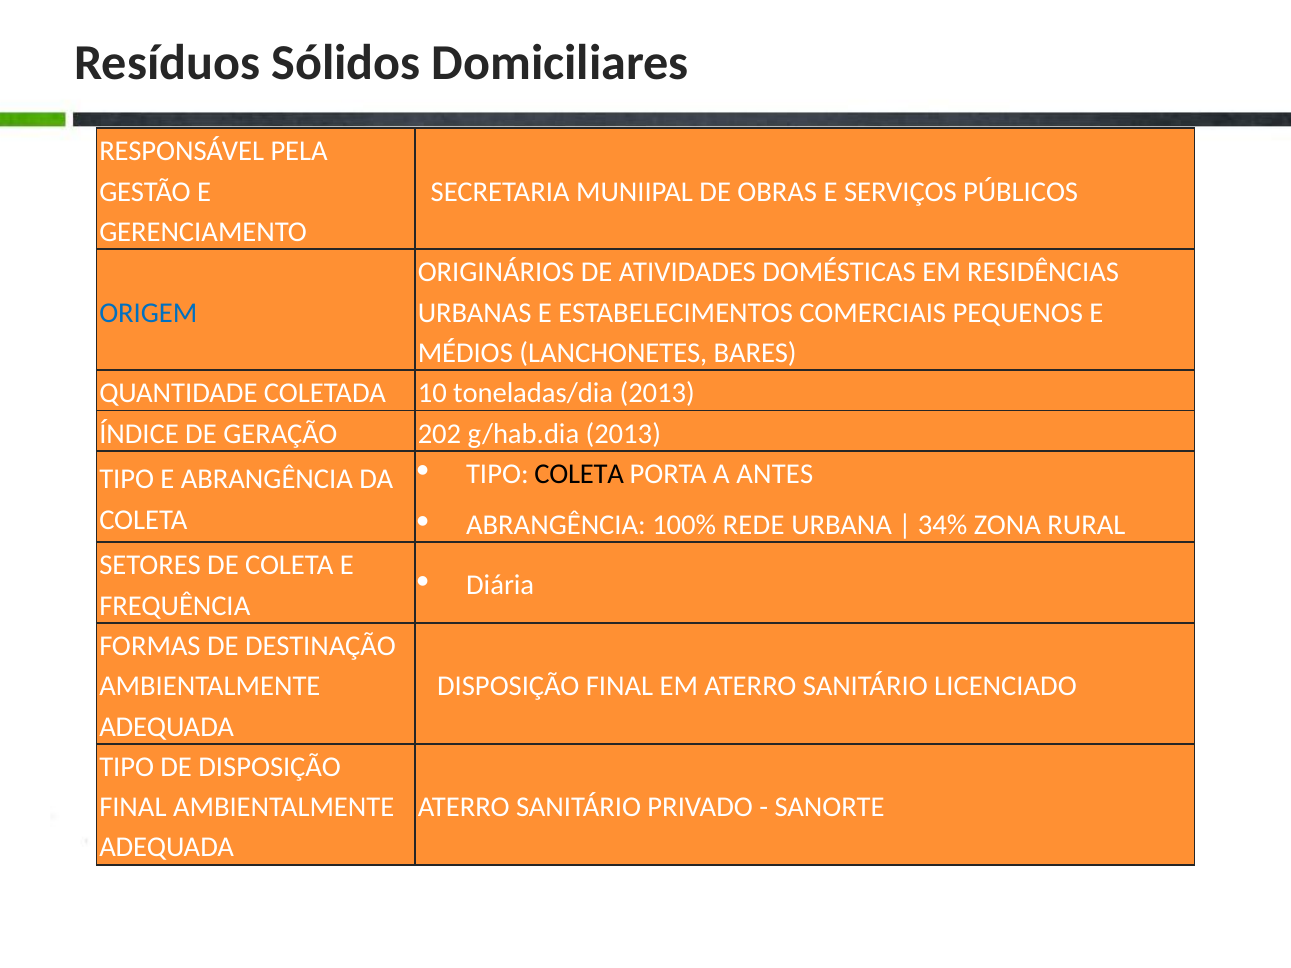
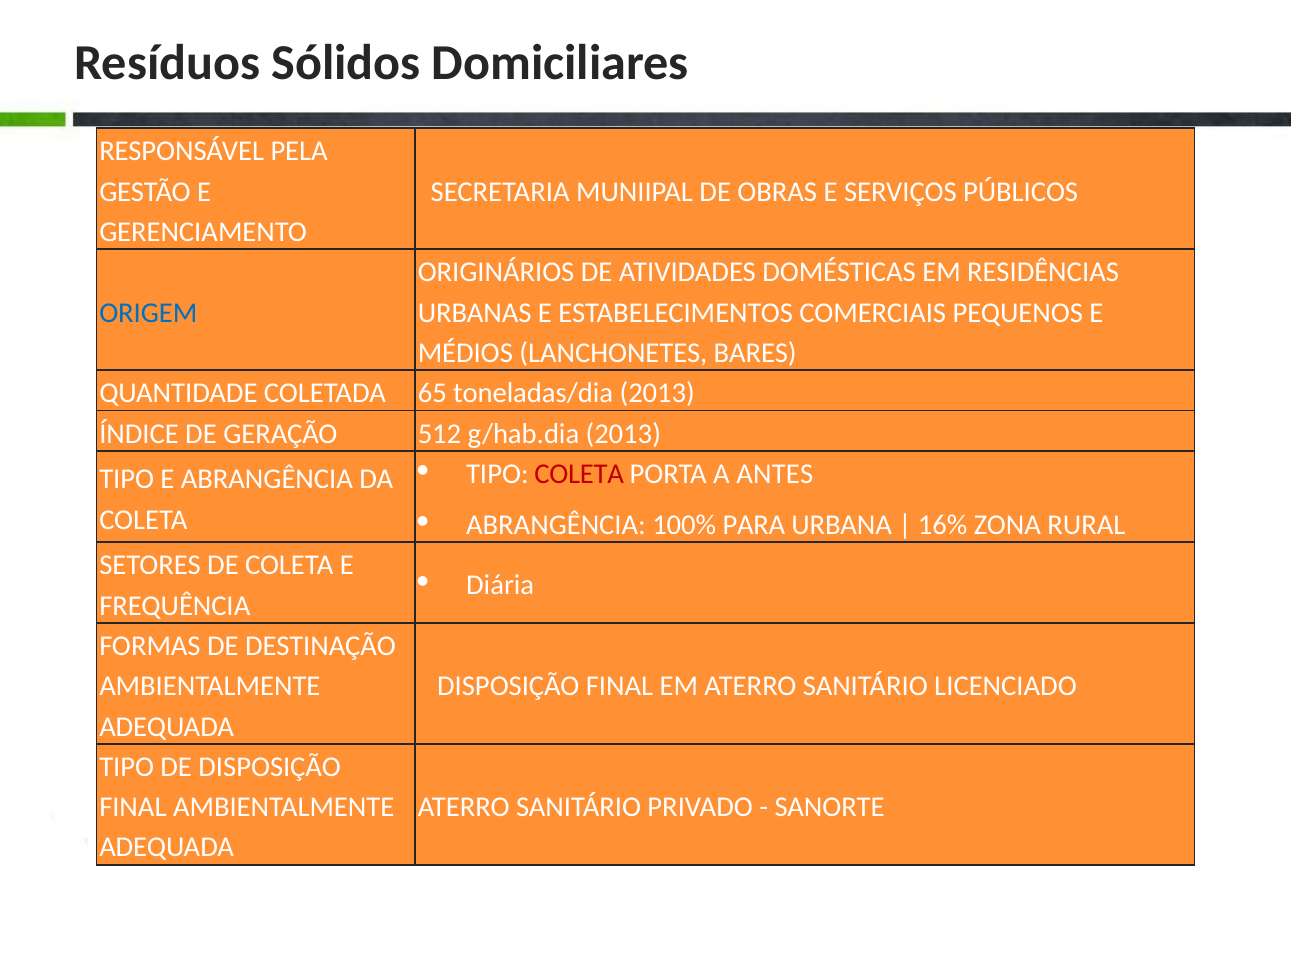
10: 10 -> 65
202: 202 -> 512
COLETA at (579, 474) colour: black -> red
REDE: REDE -> PARA
34%: 34% -> 16%
